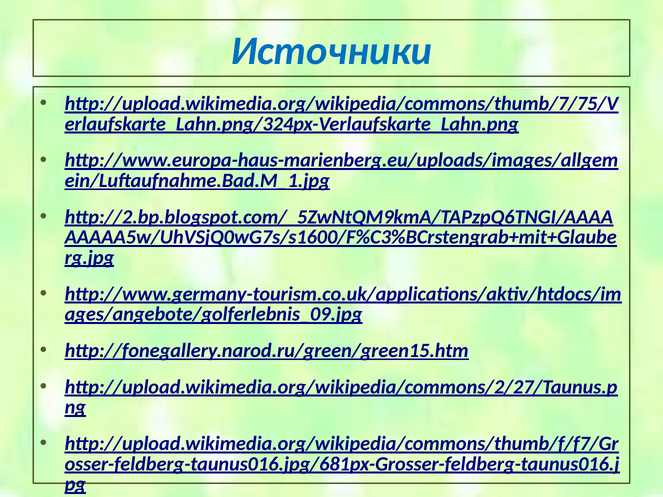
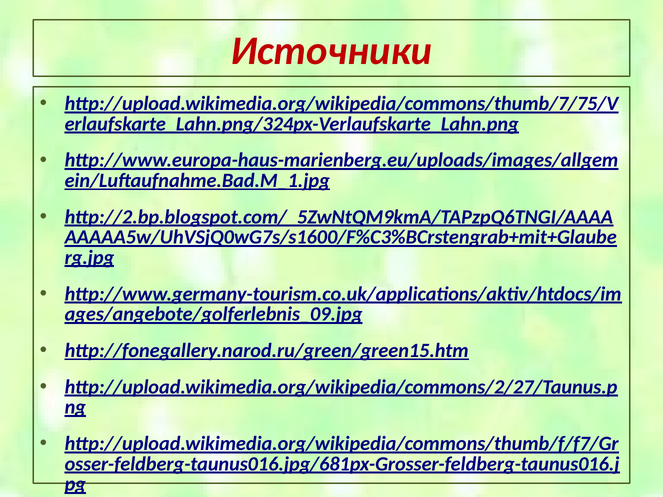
Источники colour: blue -> red
